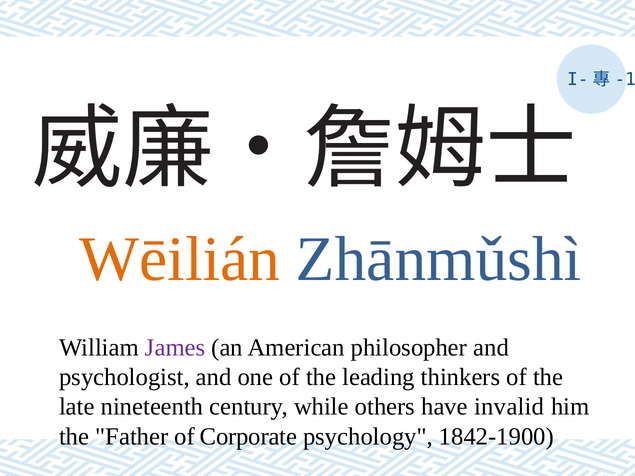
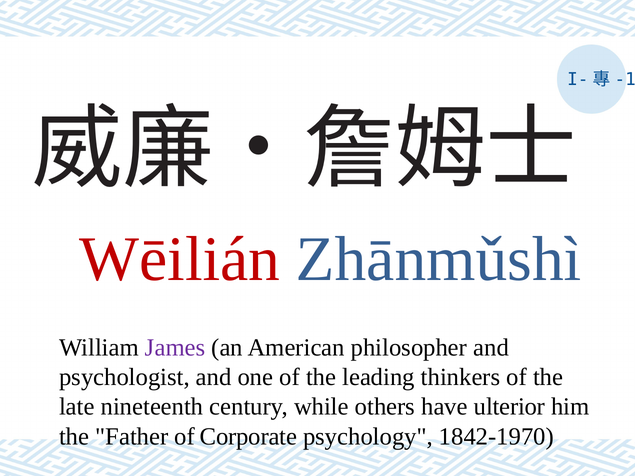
Wēilián colour: orange -> red
invalid: invalid -> ulterior
1842-1900: 1842-1900 -> 1842-1970
